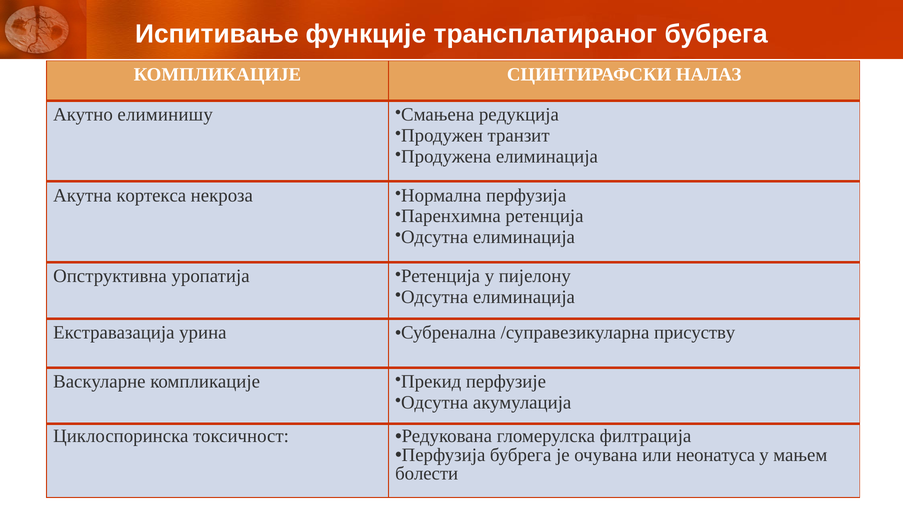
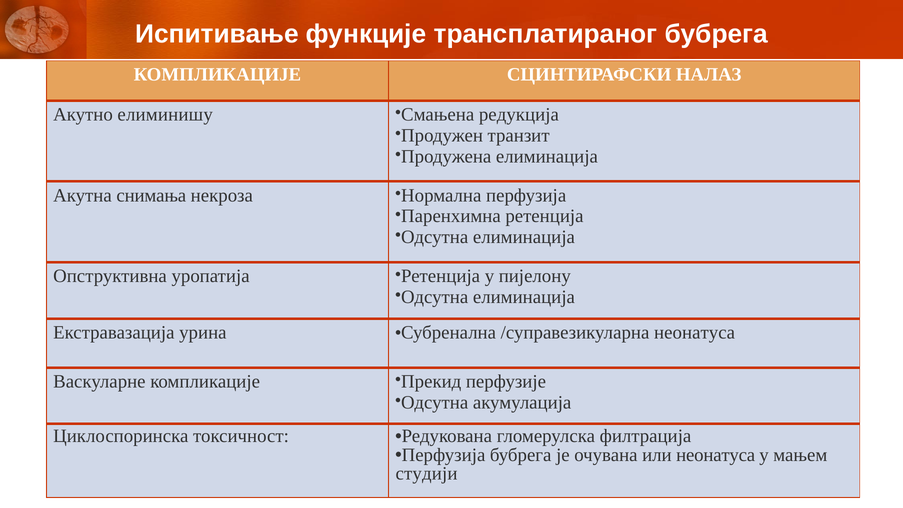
кортекса: кортекса -> снимања
/суправезикуларна присуству: присуству -> неонатуса
болести: болести -> студији
